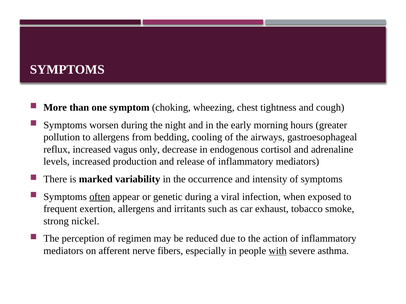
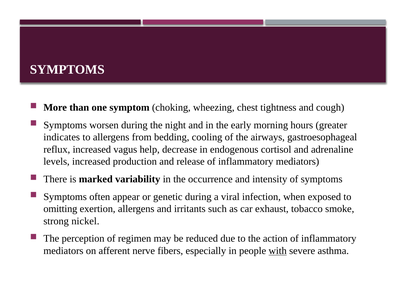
pollution: pollution -> indicates
only: only -> help
often underline: present -> none
frequent: frequent -> omitting
